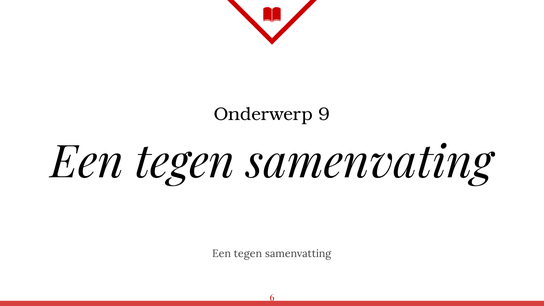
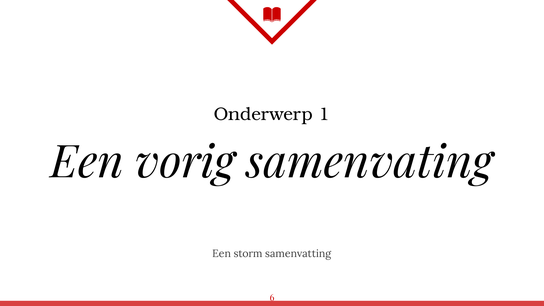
9: 9 -> 1
tegen at (185, 163): tegen -> vorig
tegen at (248, 254): tegen -> storm
